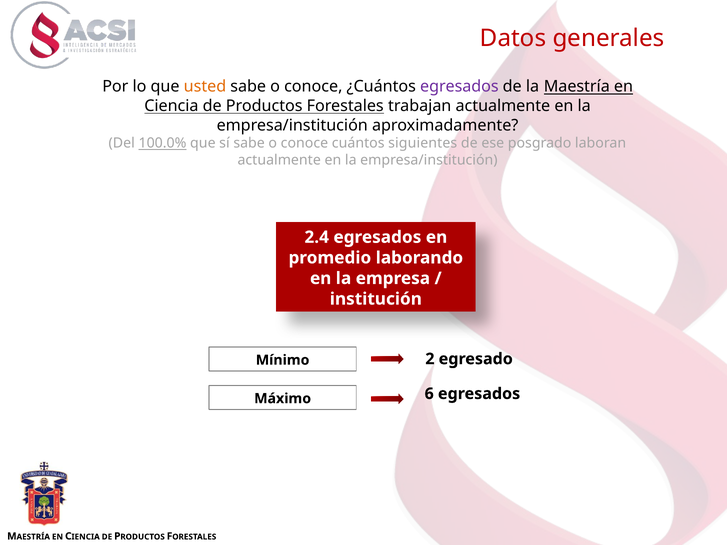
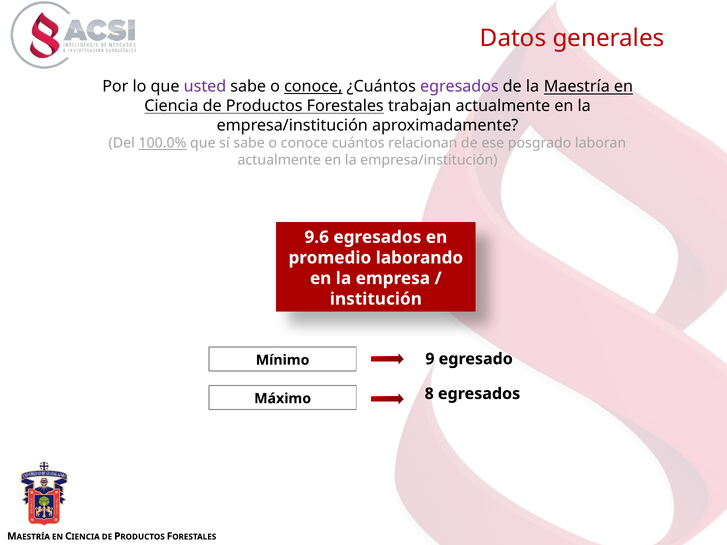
usted colour: orange -> purple
conoce at (313, 87) underline: none -> present
siguientes: siguientes -> relacionan
2.4: 2.4 -> 9.6
2: 2 -> 9
6: 6 -> 8
